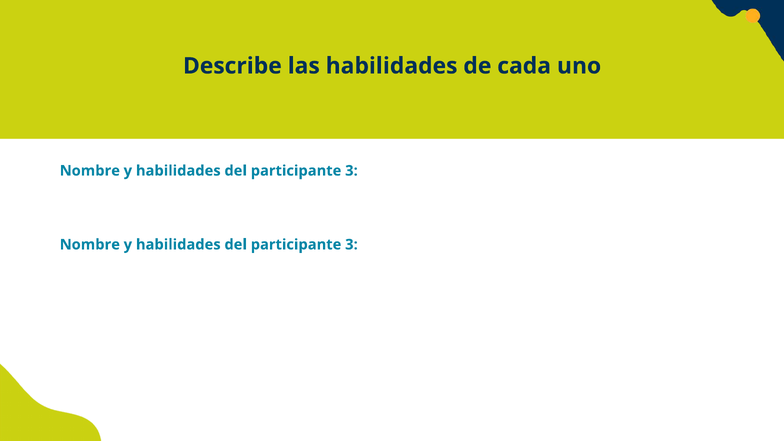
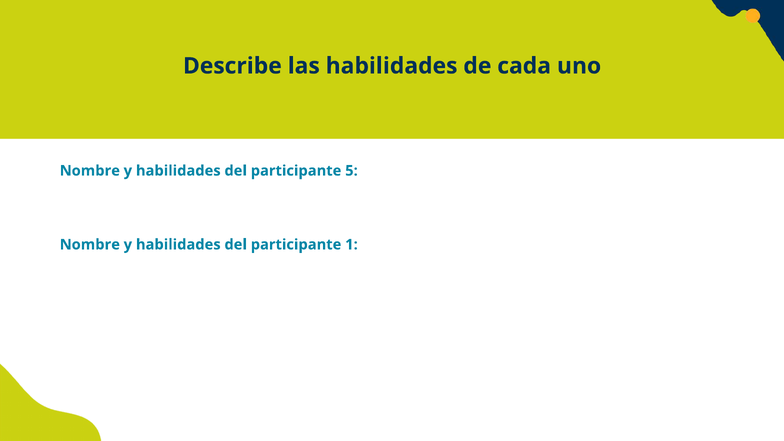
3 at (351, 171): 3 -> 5
3 at (351, 245): 3 -> 1
